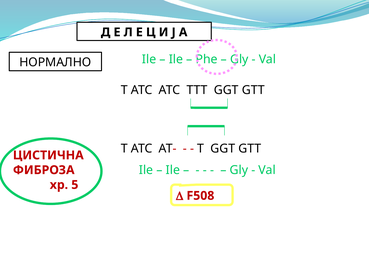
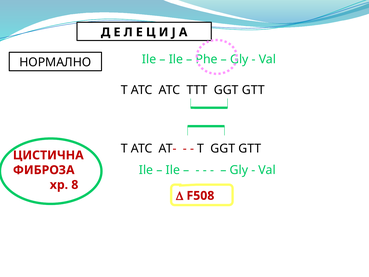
5: 5 -> 8
